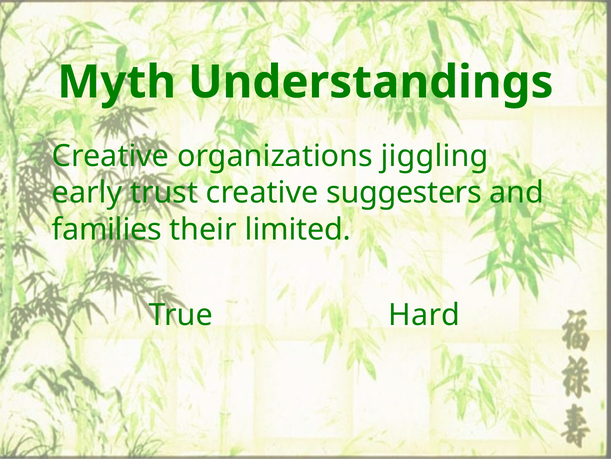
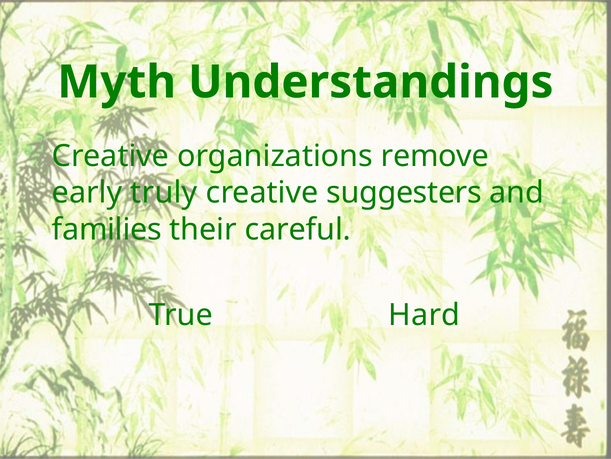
jiggling: jiggling -> remove
trust: trust -> truly
limited: limited -> careful
